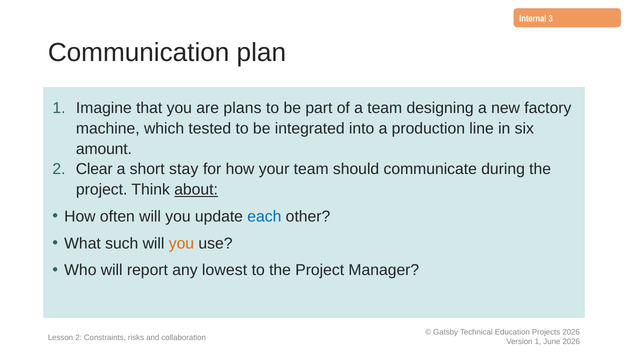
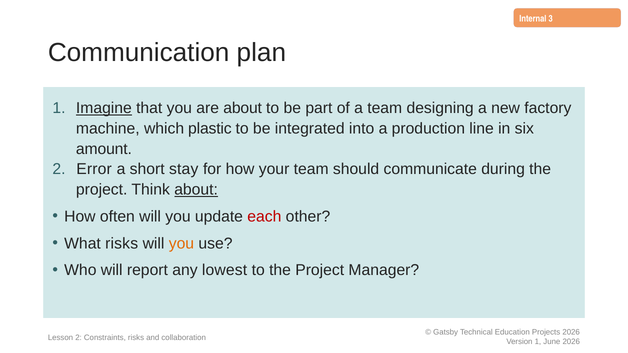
Imagine underline: none -> present
are plans: plans -> about
tested: tested -> plastic
Clear: Clear -> Error
each colour: blue -> red
What such: such -> risks
